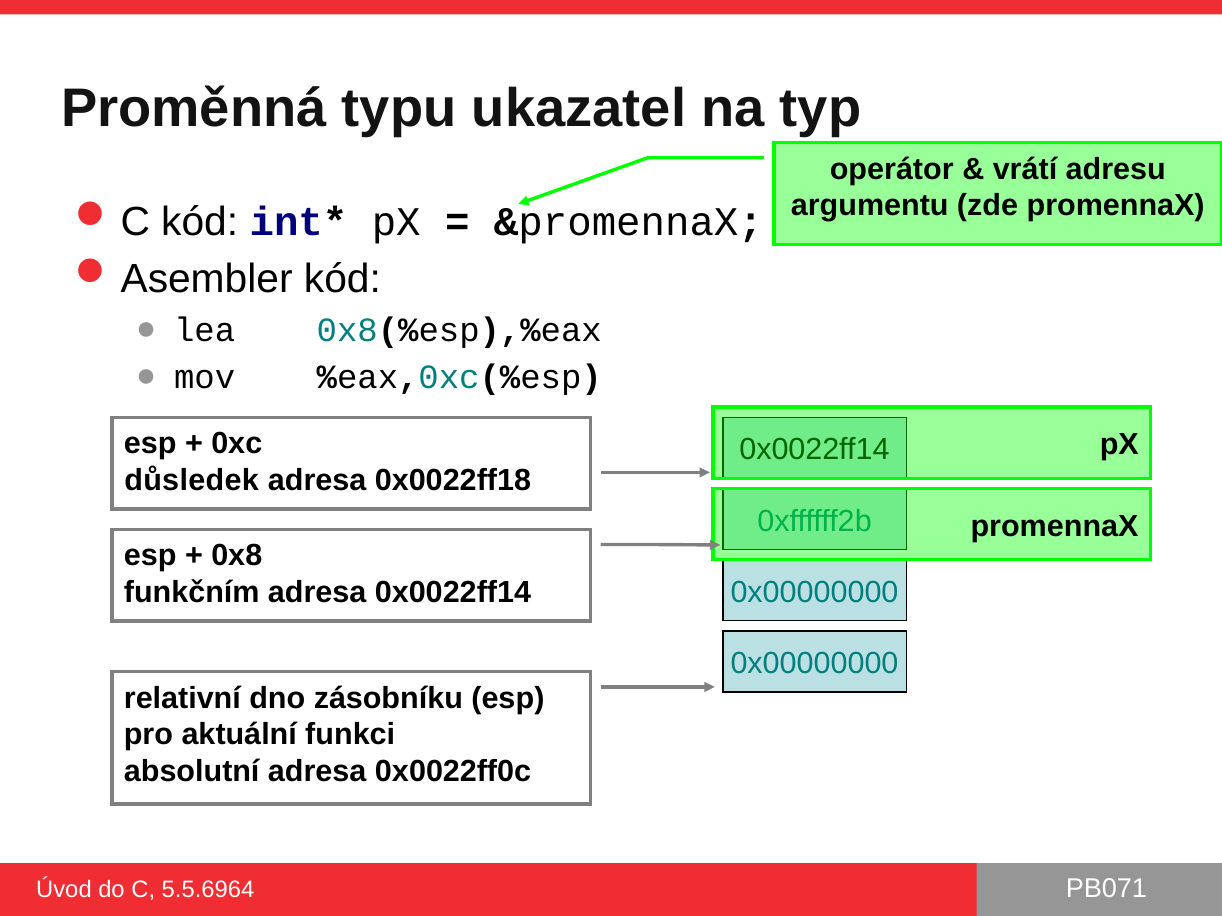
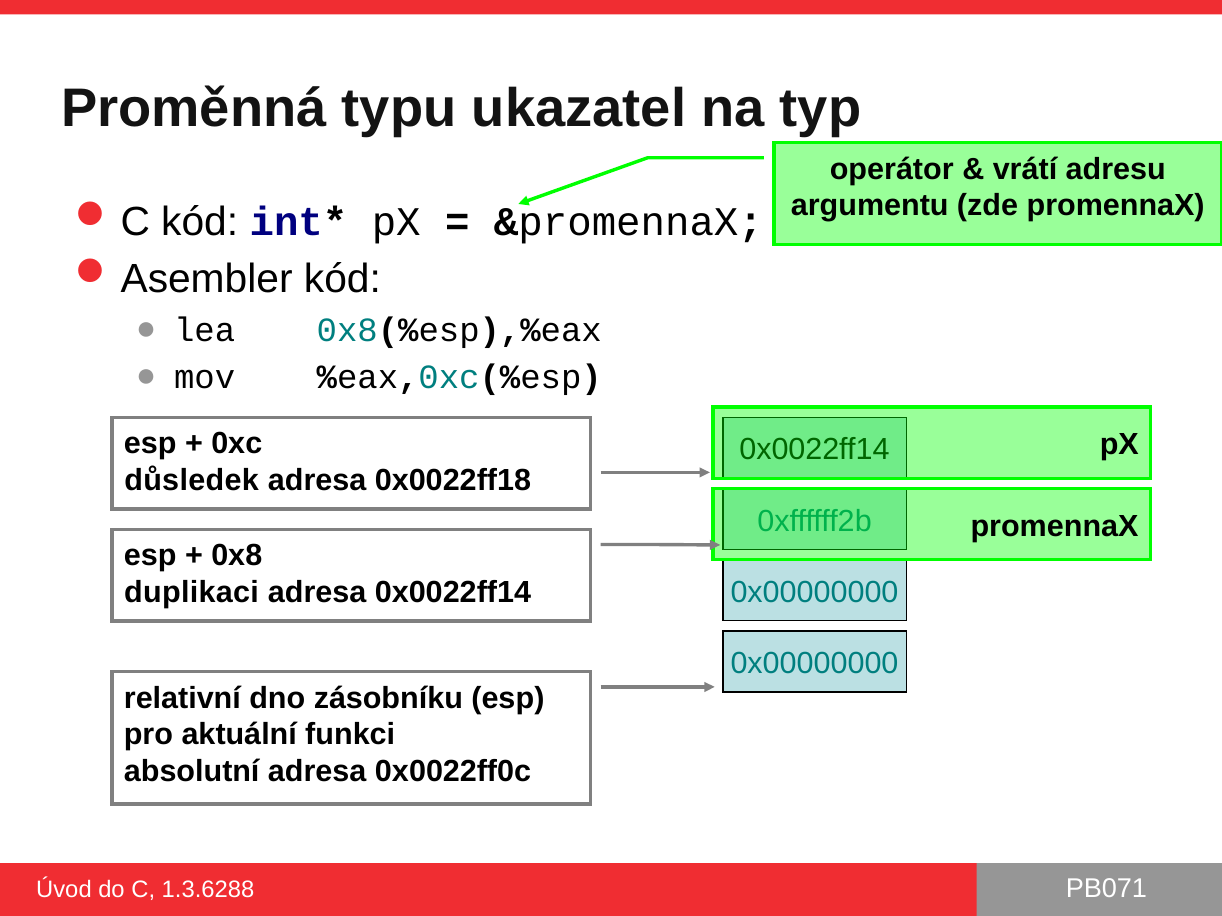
funkčním: funkčním -> duplikaci
5.5.6964: 5.5.6964 -> 1.3.6288
